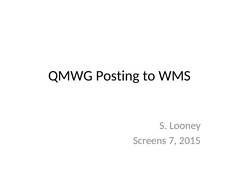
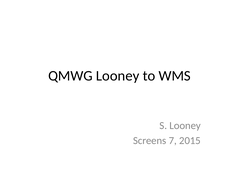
QMWG Posting: Posting -> Looney
